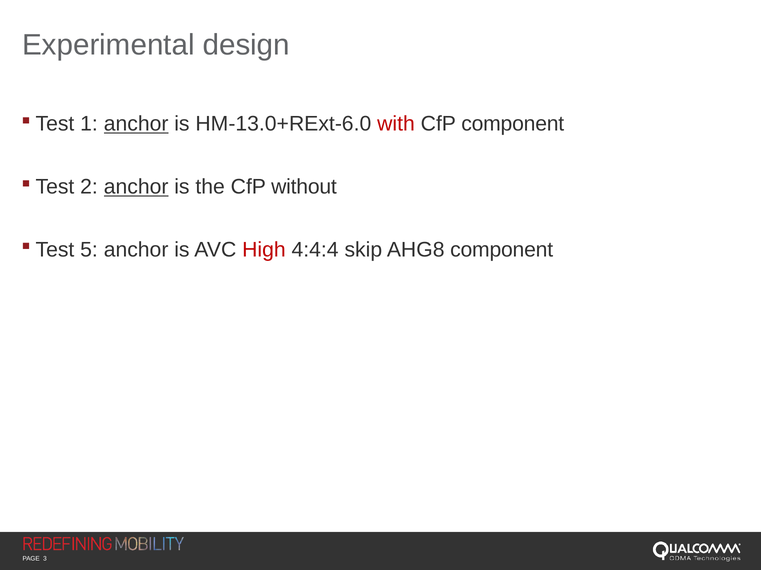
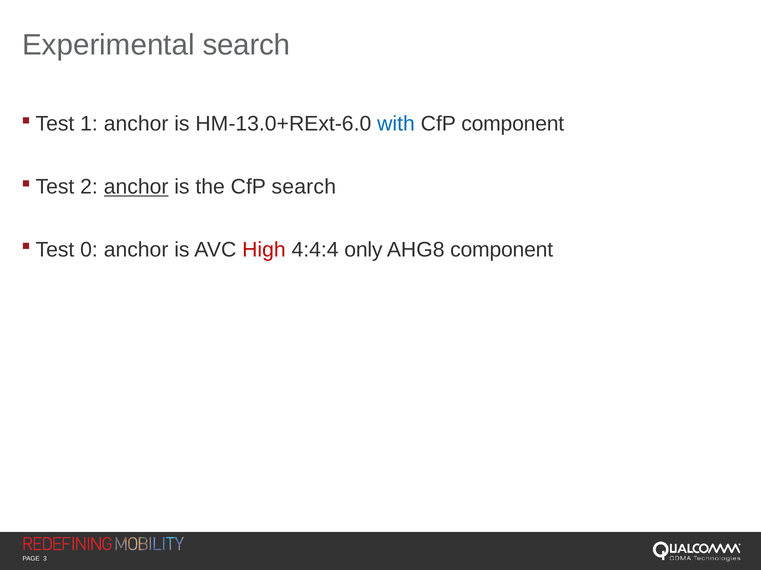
Experimental design: design -> search
anchor at (136, 124) underline: present -> none
with colour: red -> blue
CfP without: without -> search
5: 5 -> 0
skip: skip -> only
